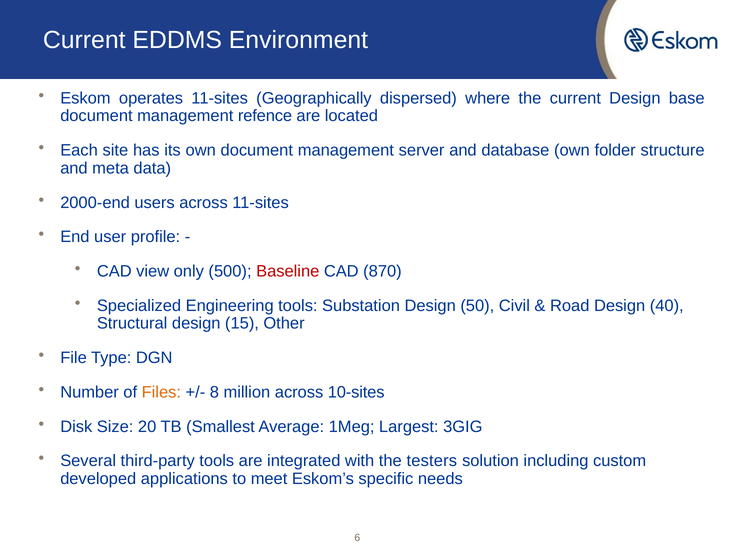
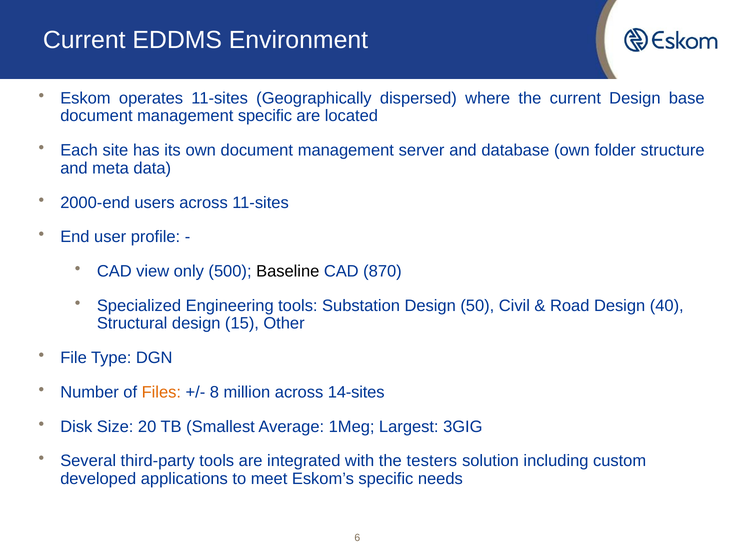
management refence: refence -> specific
Baseline colour: red -> black
10-sites: 10-sites -> 14-sites
